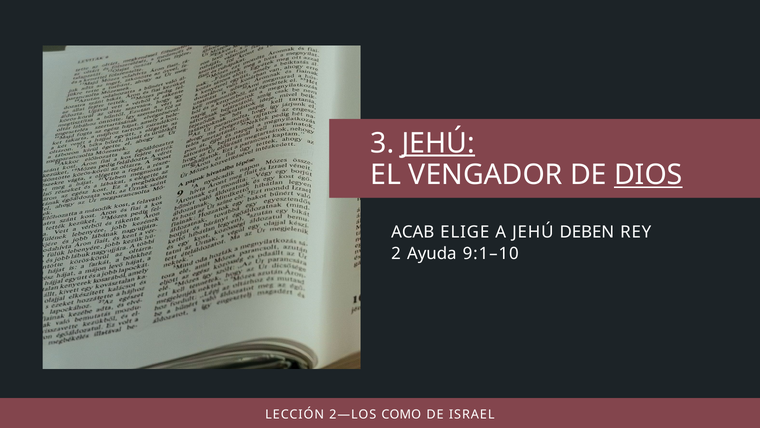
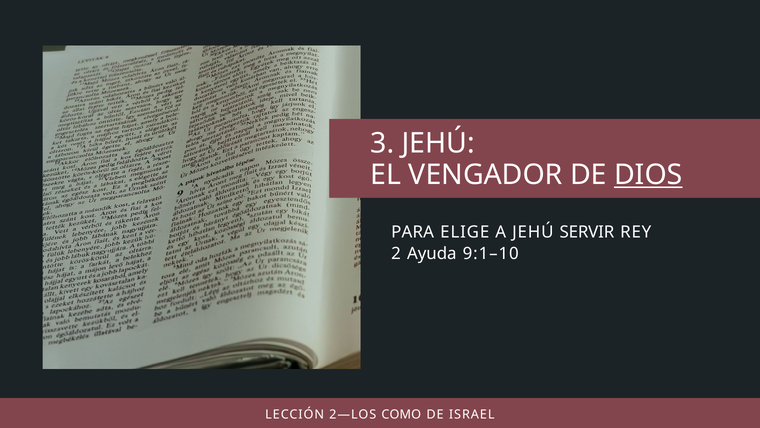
JEHÚ at (438, 143) underline: present -> none
ACAB: ACAB -> PARA
DEBEN: DEBEN -> SERVIR
